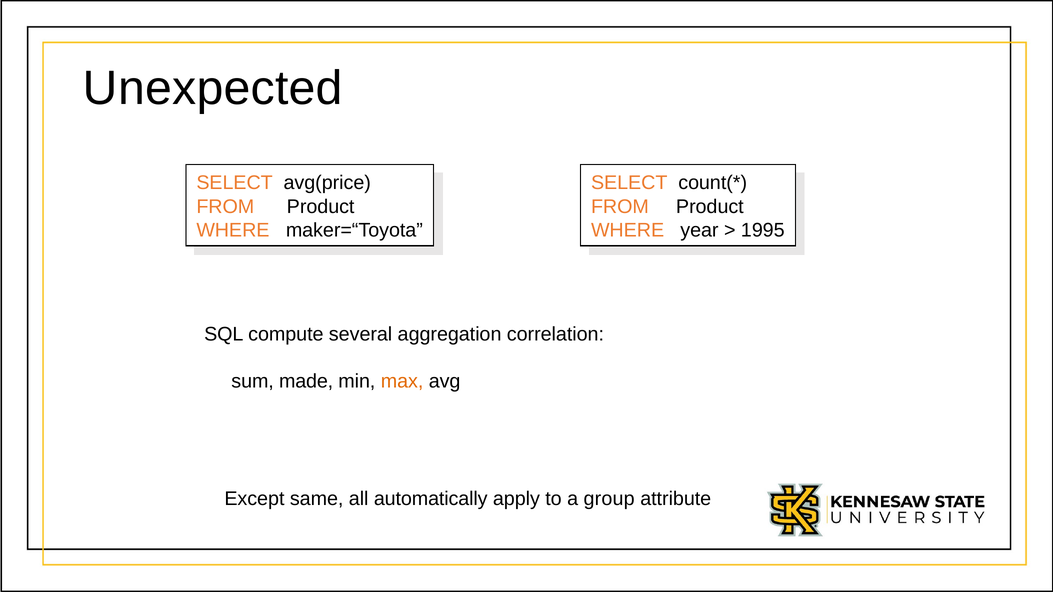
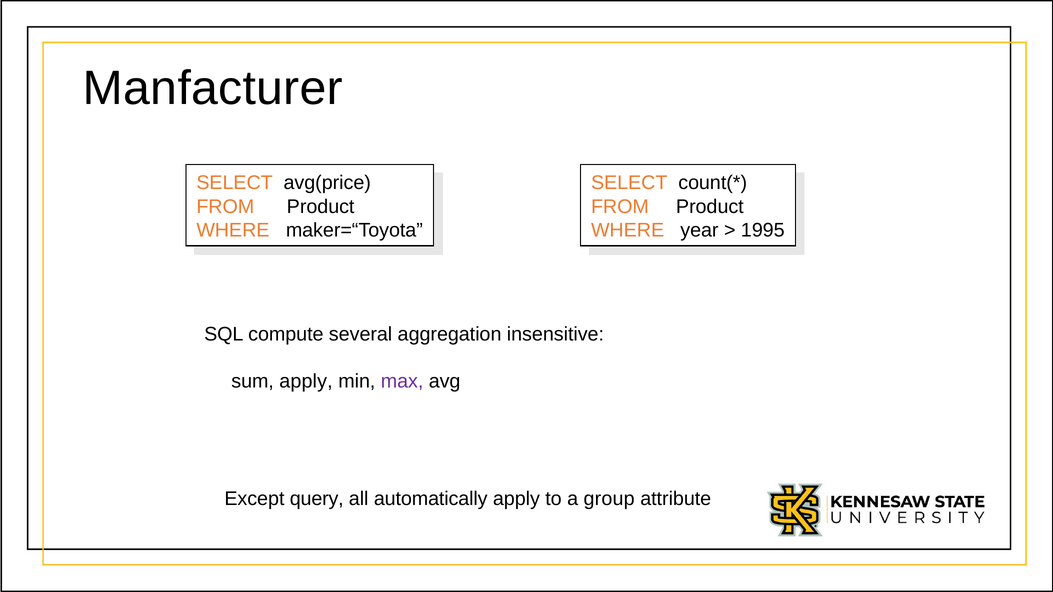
Unexpected: Unexpected -> Manfacturer
correlation: correlation -> insensitive
sum made: made -> apply
max colour: orange -> purple
same: same -> query
